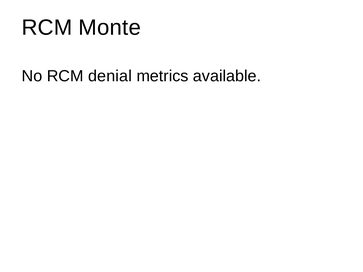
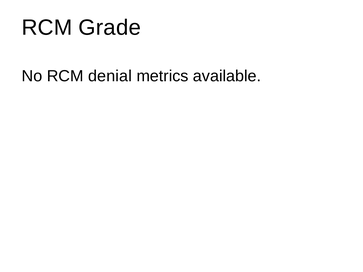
Monte: Monte -> Grade
